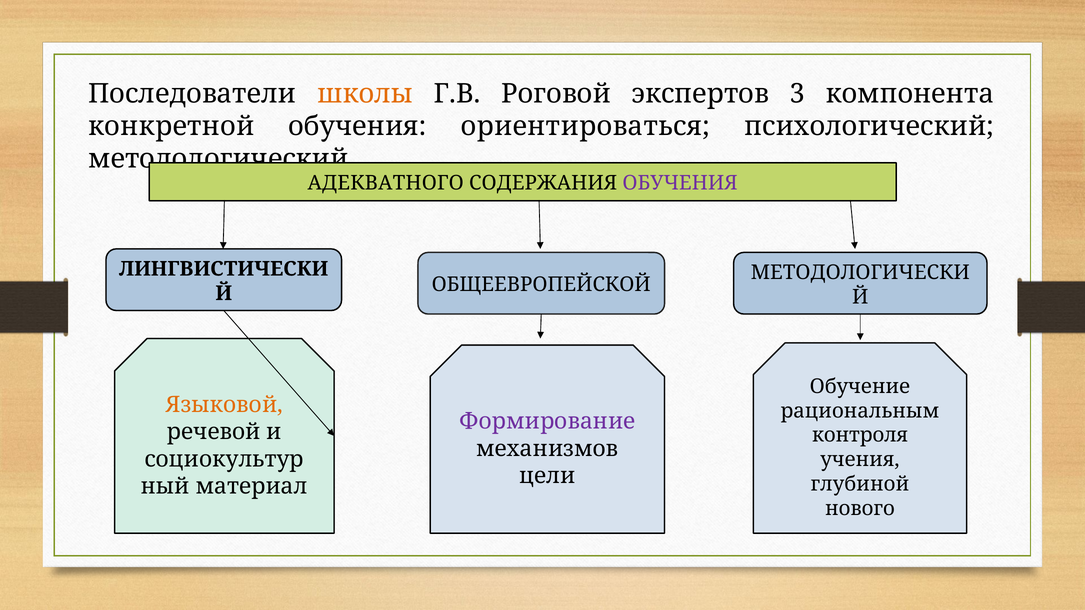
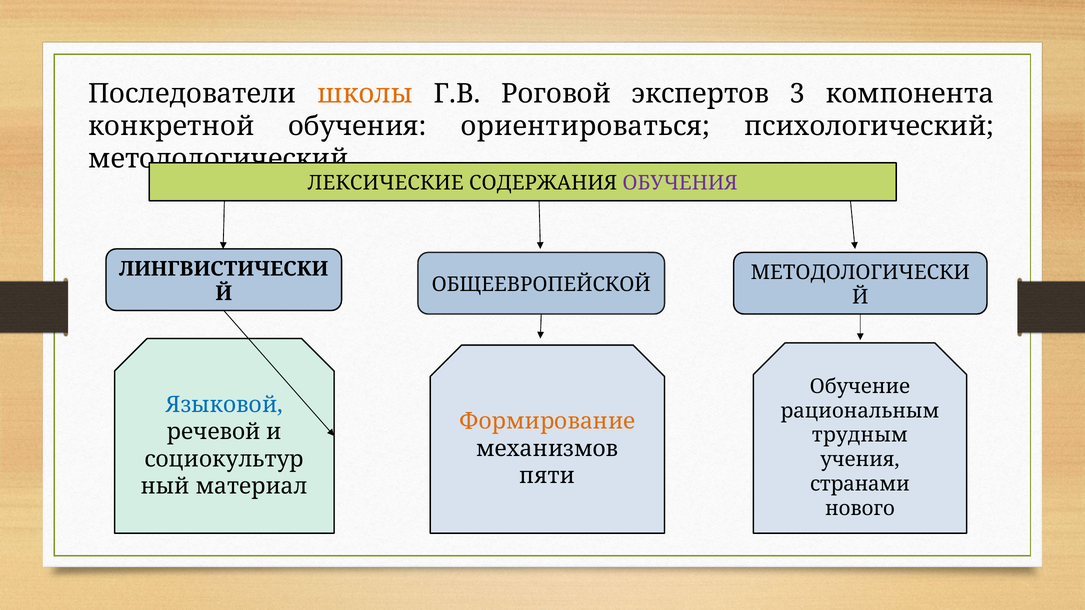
АДЕКВАТНОГО: АДЕКВАТНОГО -> ЛЕКСИЧЕСКИЕ
Языковой colour: orange -> blue
Формирование colour: purple -> orange
контроля: контроля -> трудным
цели: цели -> пяти
глубиной: глубиной -> странами
